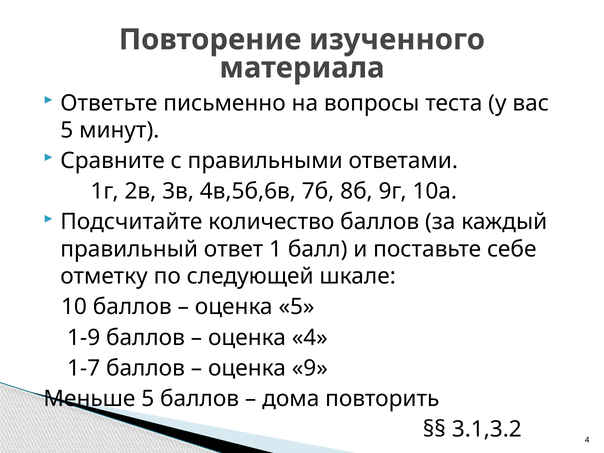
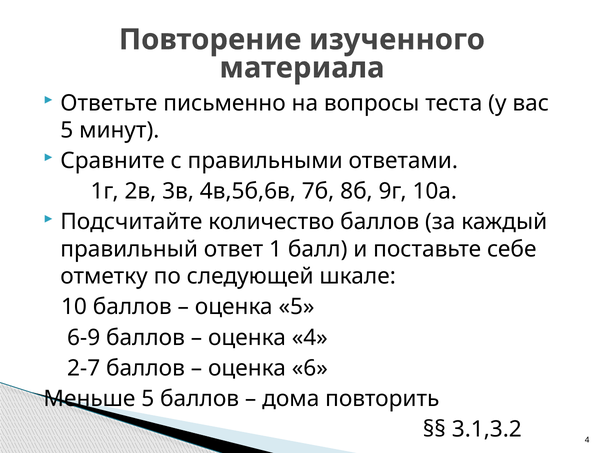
1-9: 1-9 -> 6-9
1-7: 1-7 -> 2-7
9: 9 -> 6
